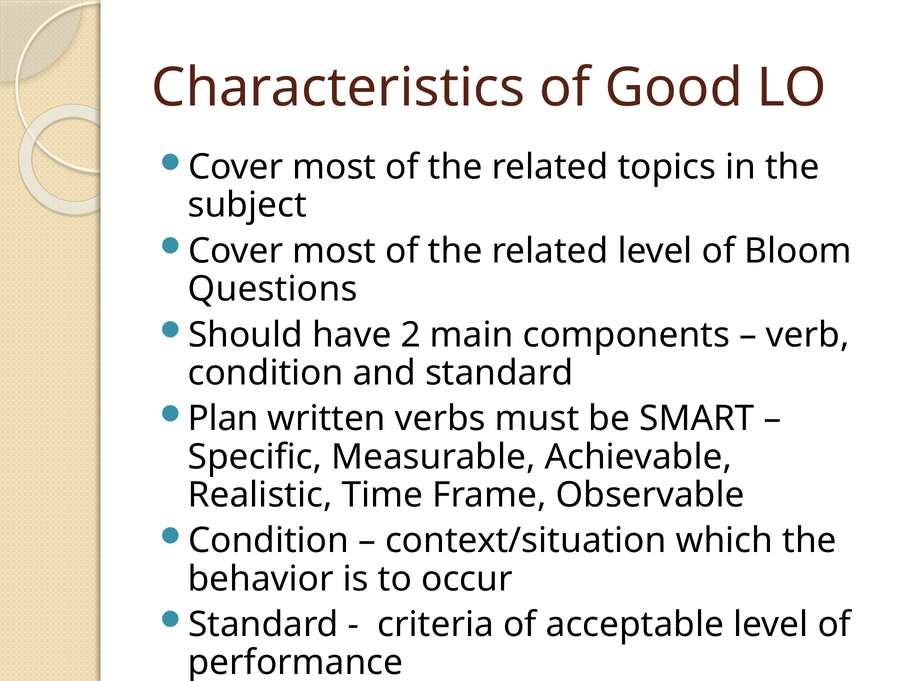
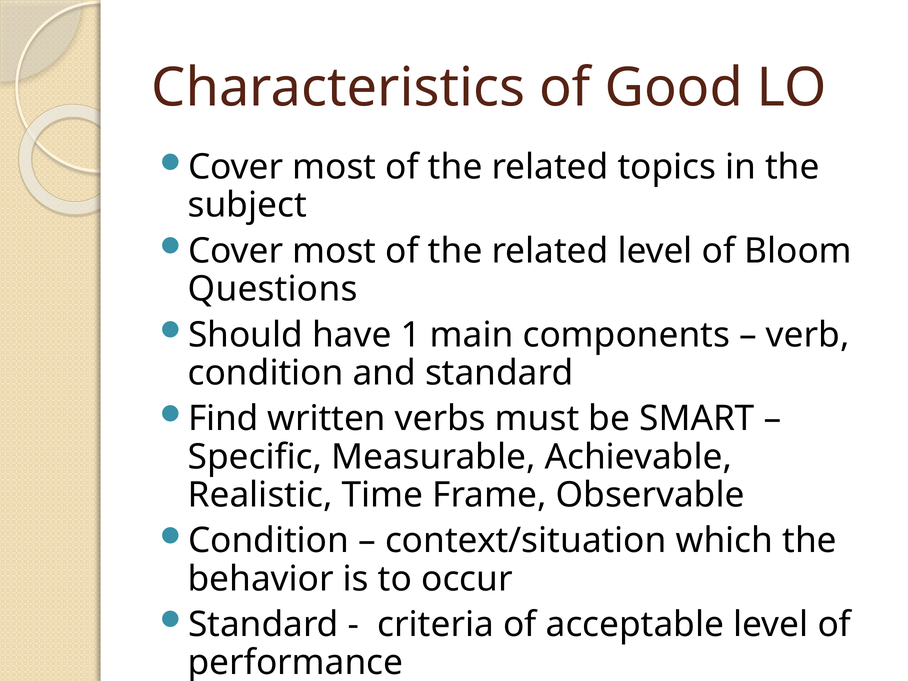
2: 2 -> 1
Plan: Plan -> Find
